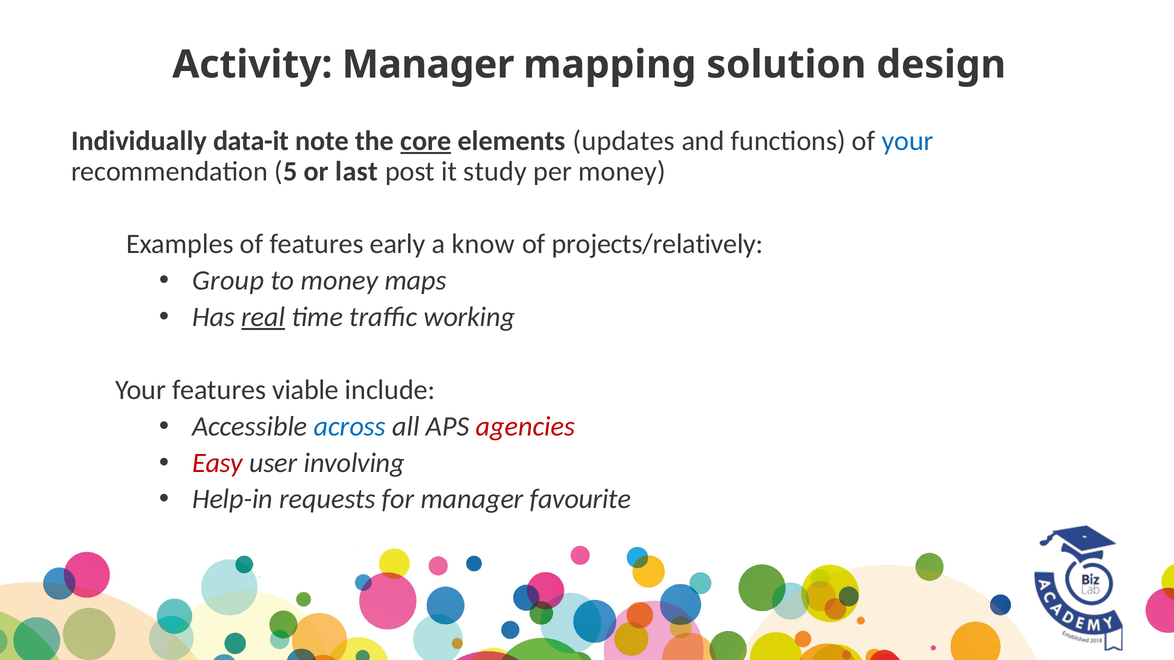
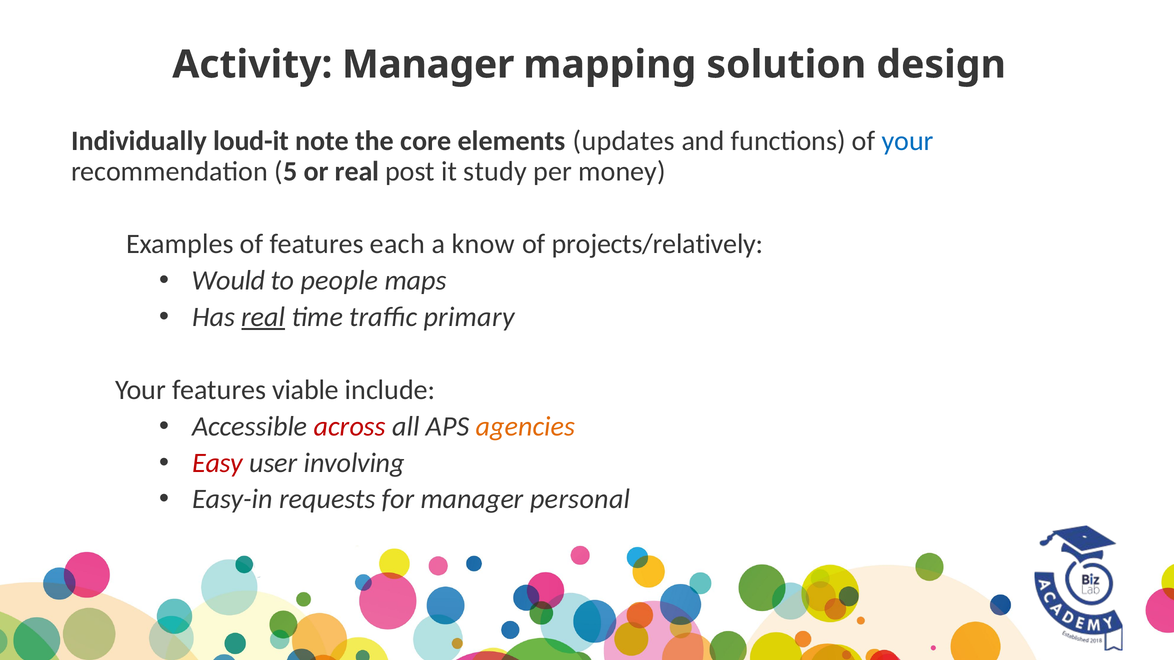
data-it: data-it -> loud-it
core underline: present -> none
or last: last -> real
early: early -> each
Group: Group -> Would
to money: money -> people
working: working -> primary
across colour: blue -> red
agencies colour: red -> orange
Help-in: Help-in -> Easy-in
favourite: favourite -> personal
